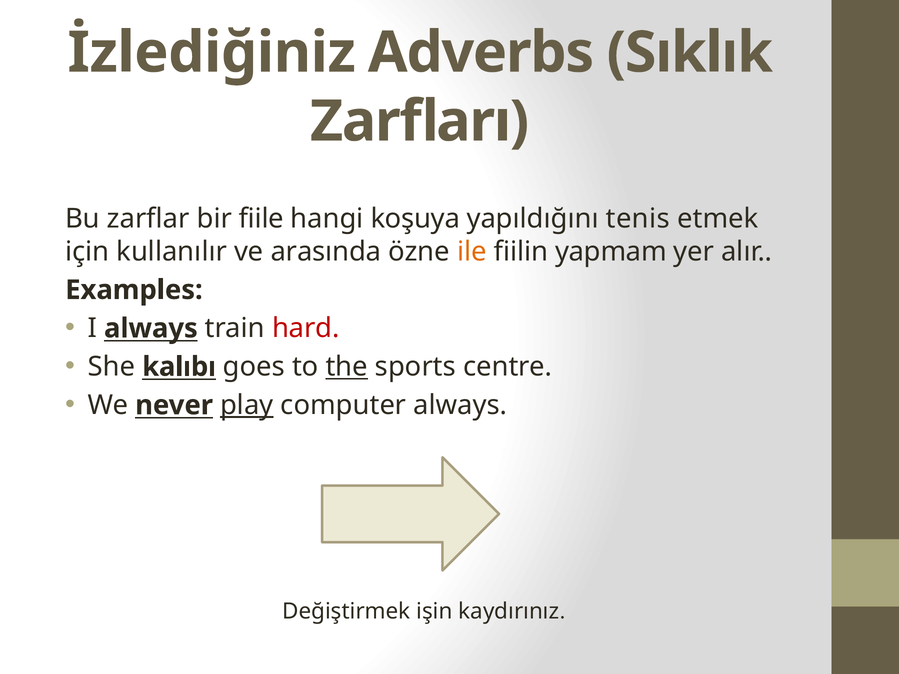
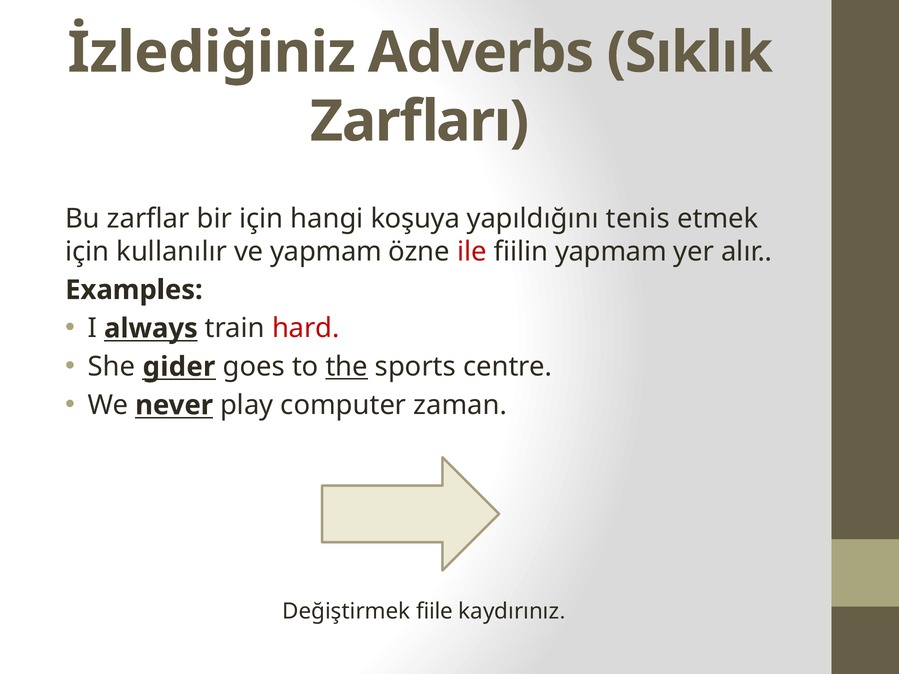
bir fiile: fiile -> için
ve arasında: arasında -> yapmam
ile colour: orange -> red
kalıbı: kalıbı -> gider
play underline: present -> none
computer always: always -> zaman
işin: işin -> fiile
